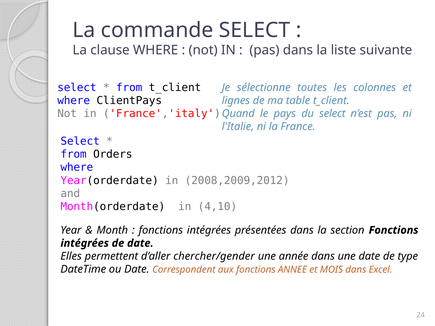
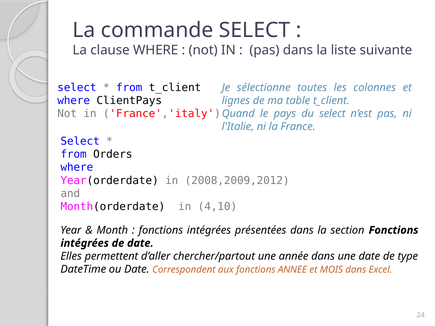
chercher/gender: chercher/gender -> chercher/partout
